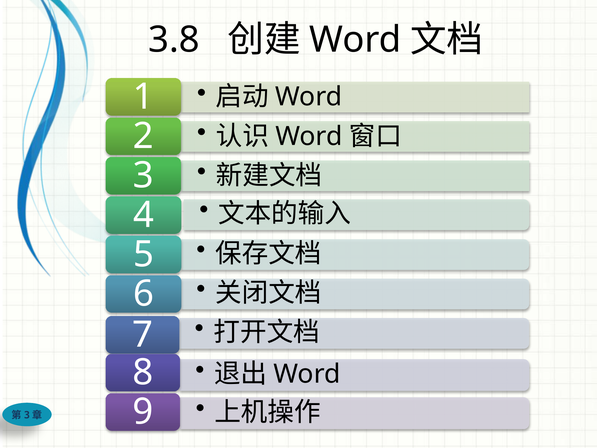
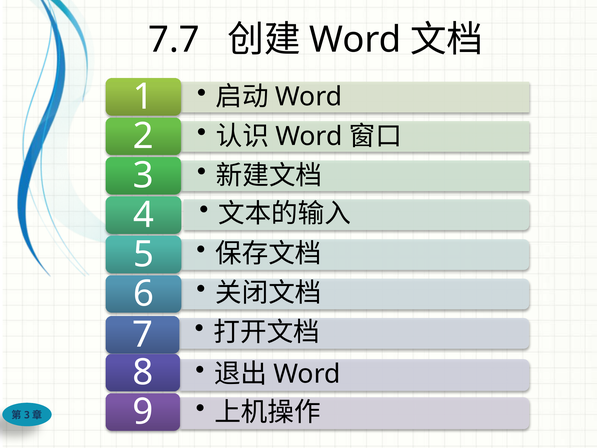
3.8: 3.8 -> 7.7
